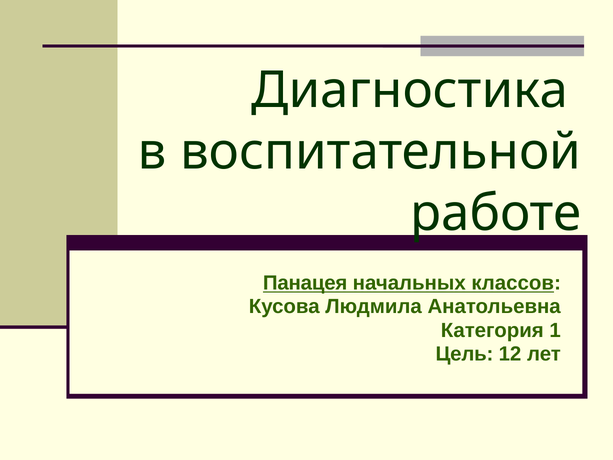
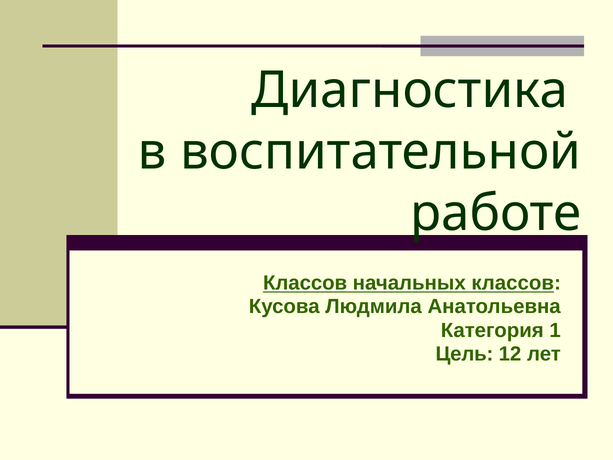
Панацея at (305, 283): Панацея -> Классов
